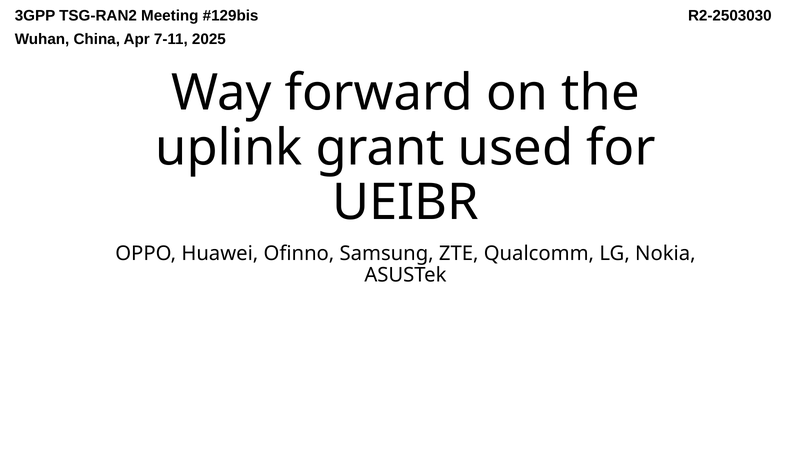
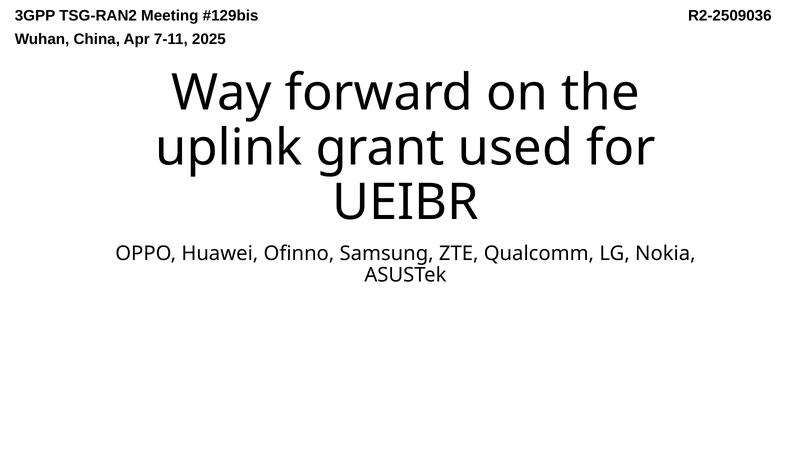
R2-2503030: R2-2503030 -> R2-2509036
